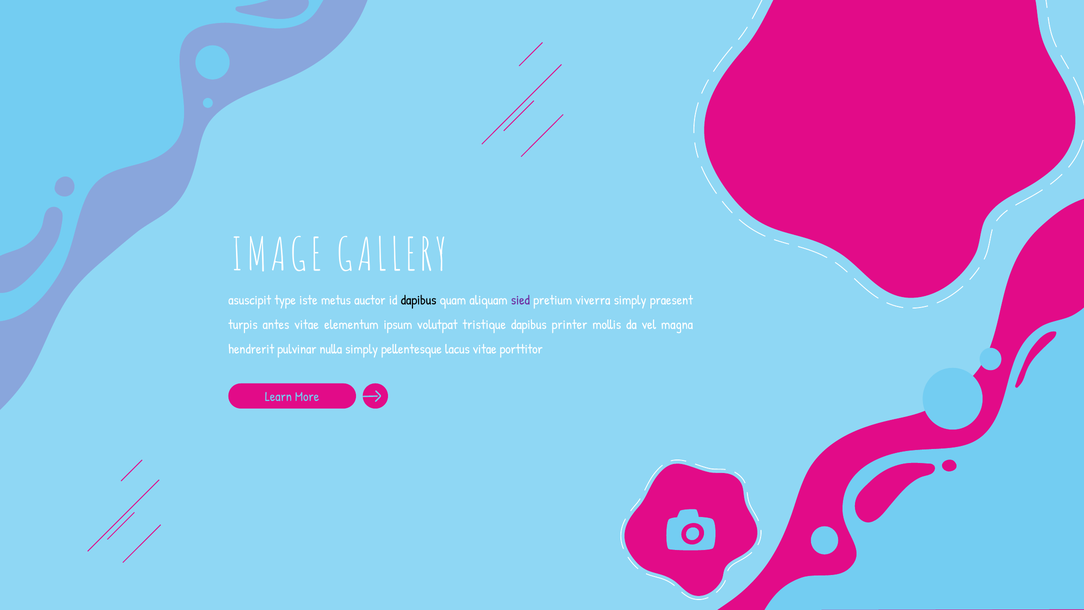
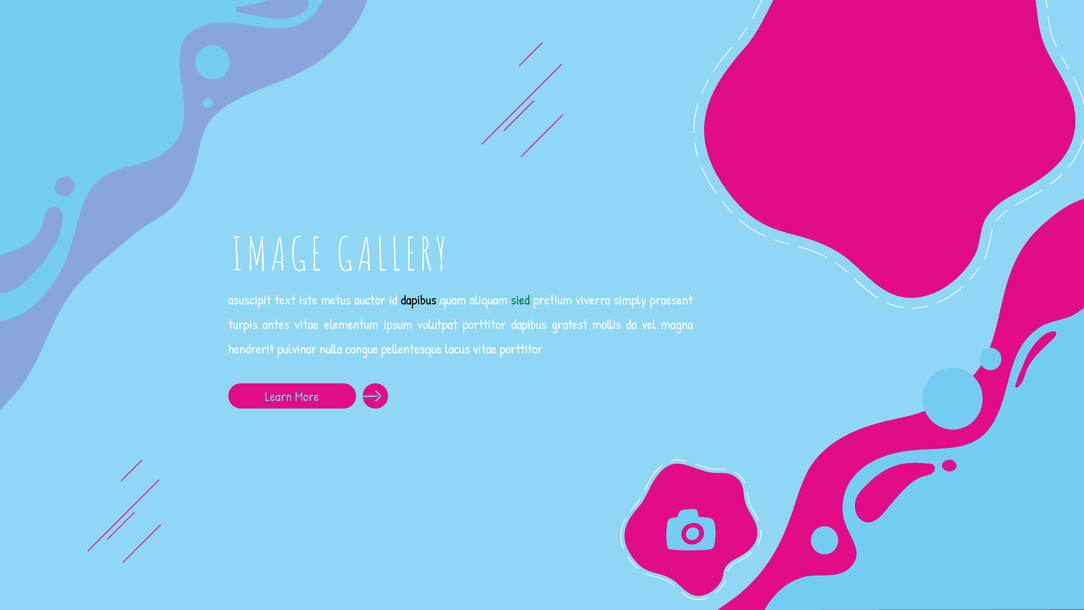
type: type -> text
sied colour: purple -> green
volutpat tristique: tristique -> porttitor
printer: printer -> gratest
nulla simply: simply -> congue
